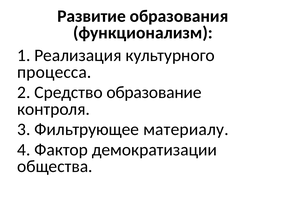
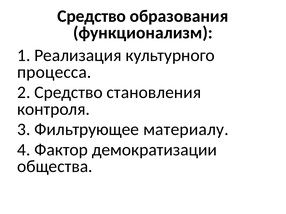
Развитие at (92, 16): Развитие -> Средство
образование: образование -> становления
